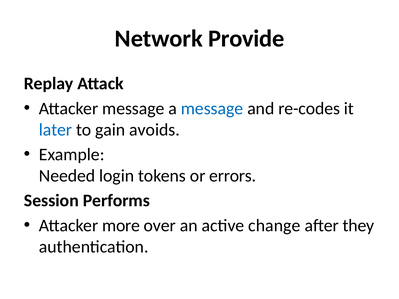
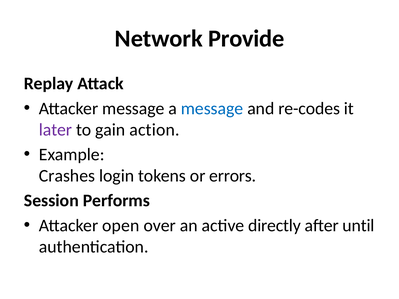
later colour: blue -> purple
avoids: avoids -> action
Needed: Needed -> Crashes
more: more -> open
change: change -> directly
they: they -> until
